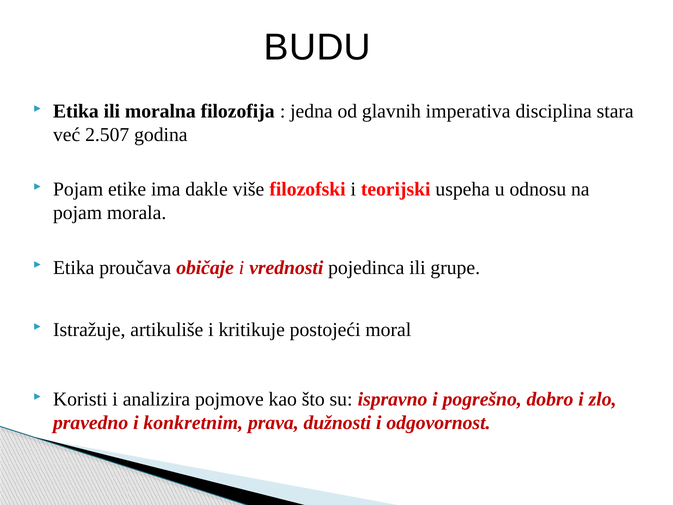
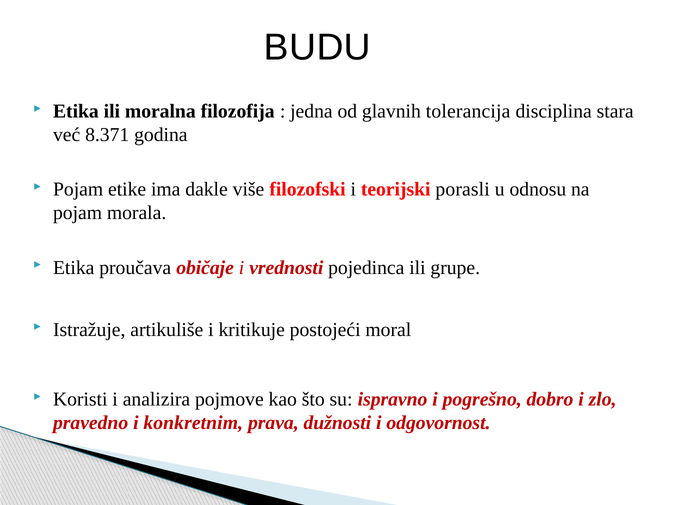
imperativa: imperativa -> tolerancija
2.507: 2.507 -> 8.371
uspeha: uspeha -> porasli
